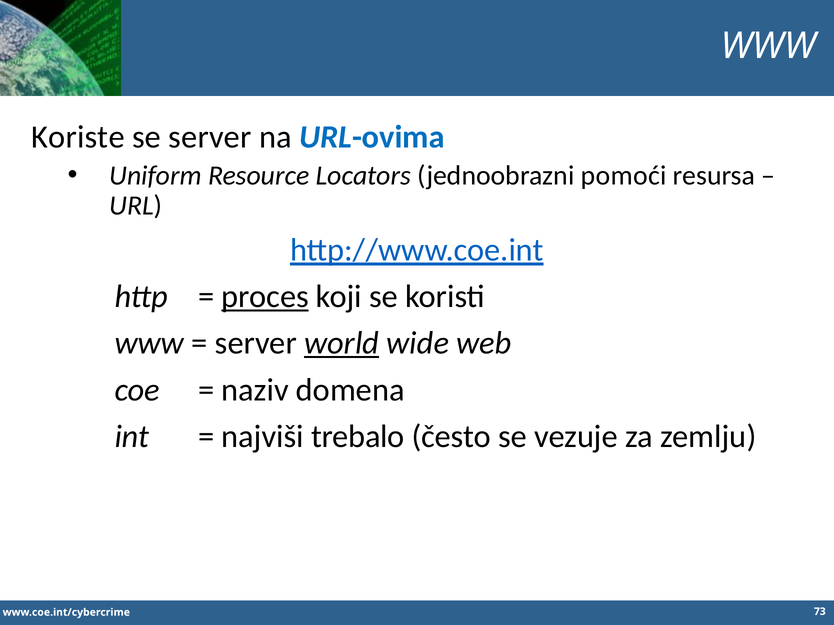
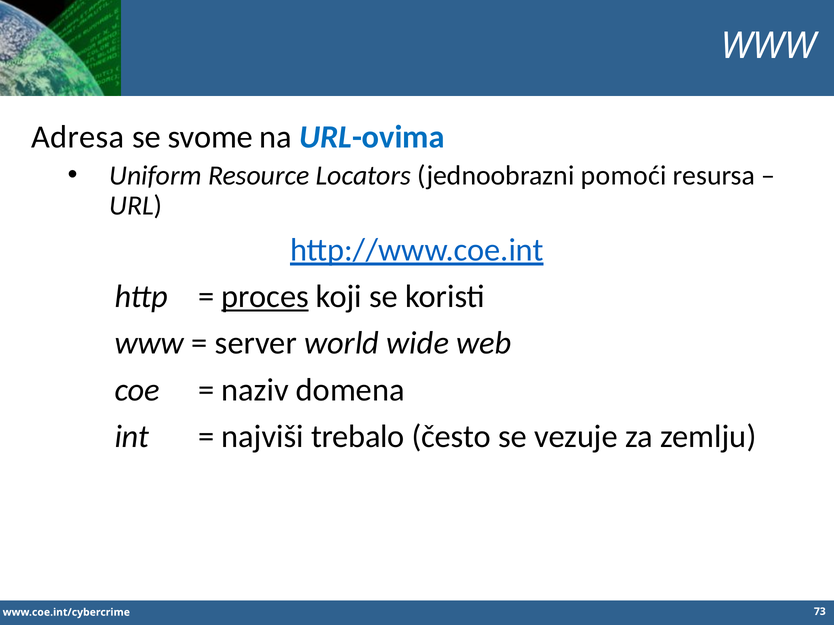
Koriste: Koriste -> Adresa
se server: server -> svome
world underline: present -> none
